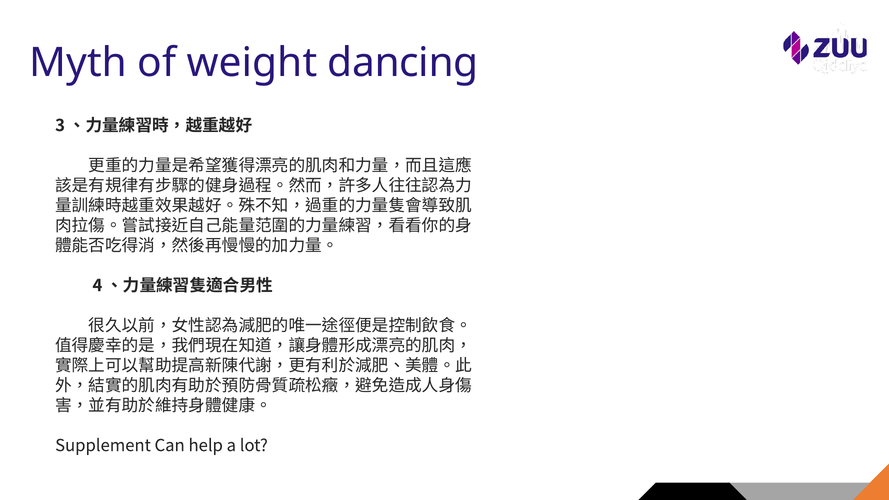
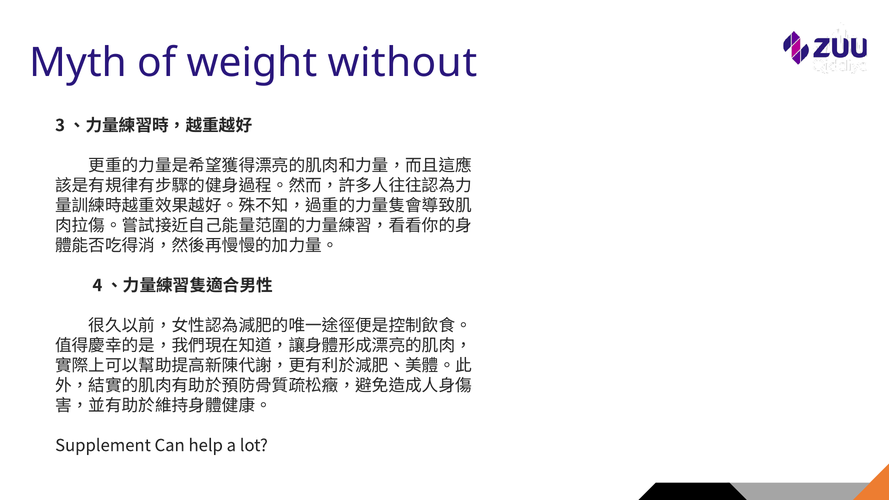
dancing: dancing -> without
